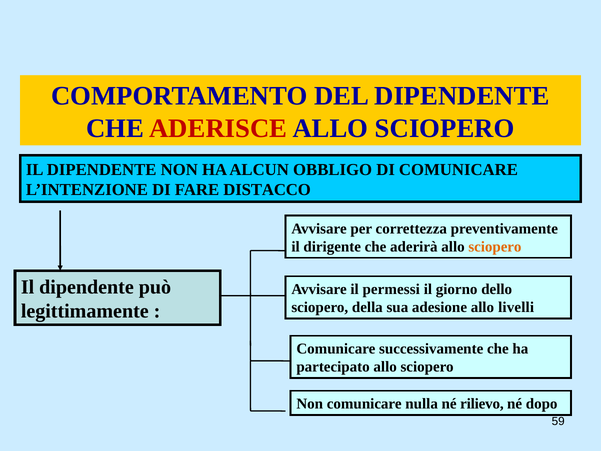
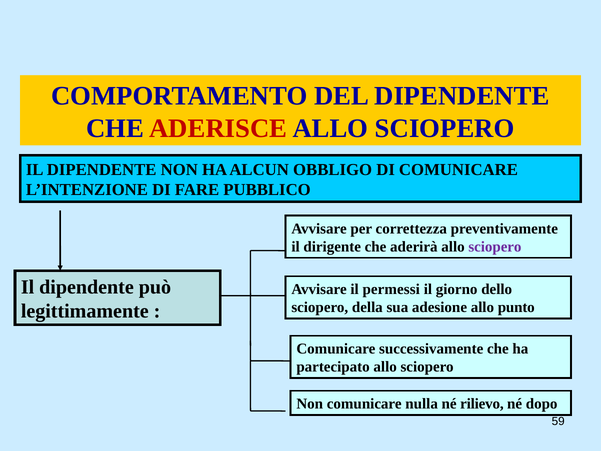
DISTACCO: DISTACCO -> PUBBLICO
sciopero at (495, 247) colour: orange -> purple
livelli: livelli -> punto
